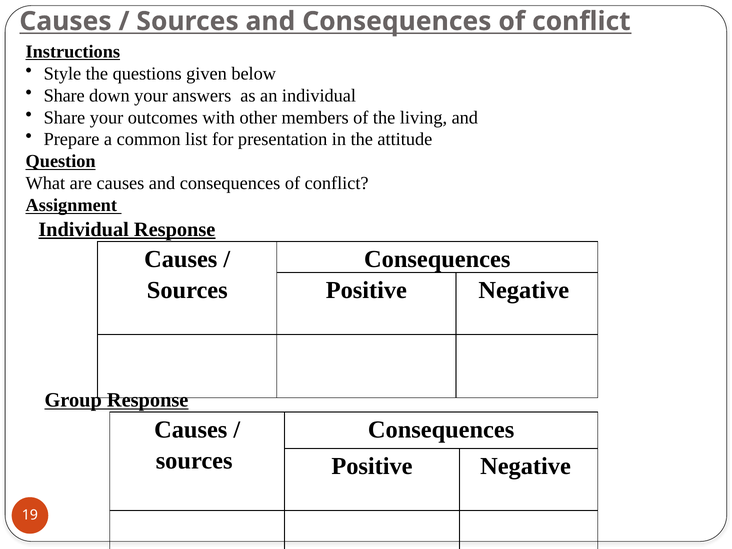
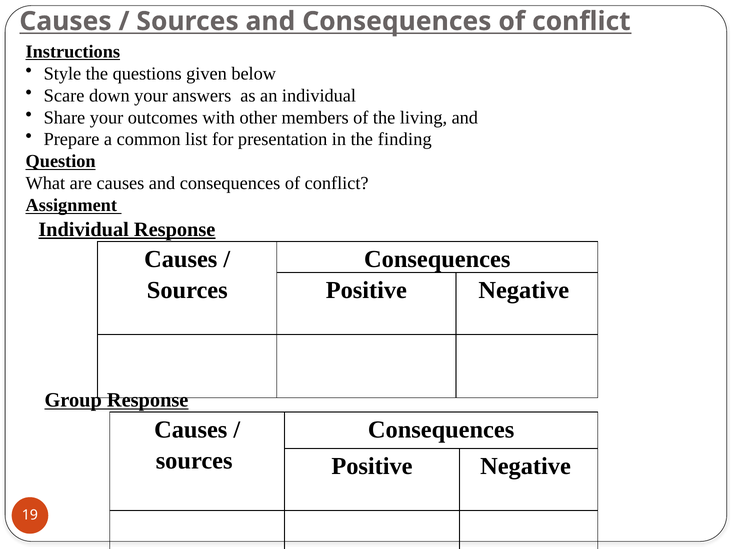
Share at (64, 96): Share -> Scare
attitude: attitude -> finding
